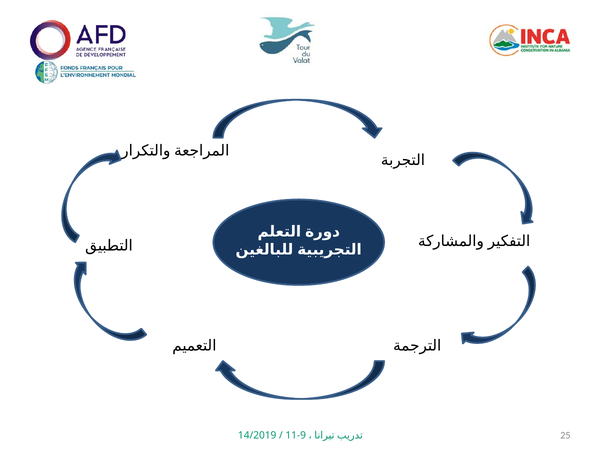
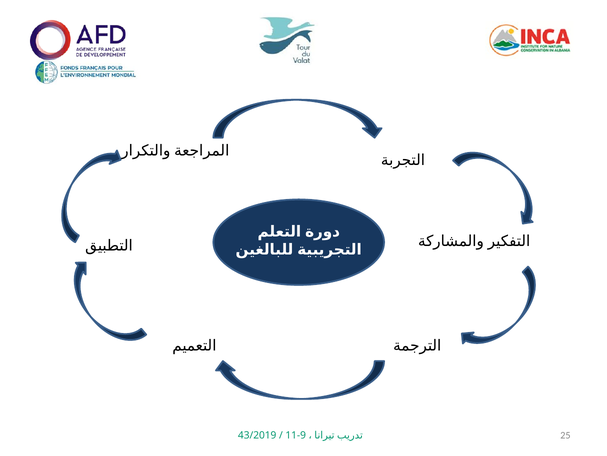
14/2019: 14/2019 -> 43/2019
